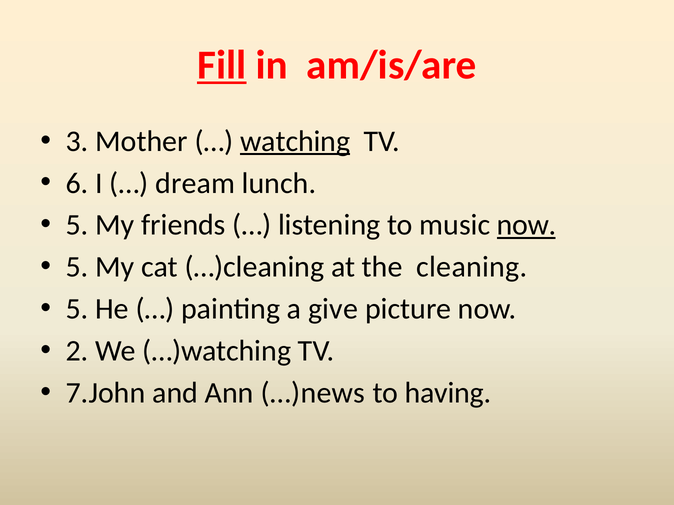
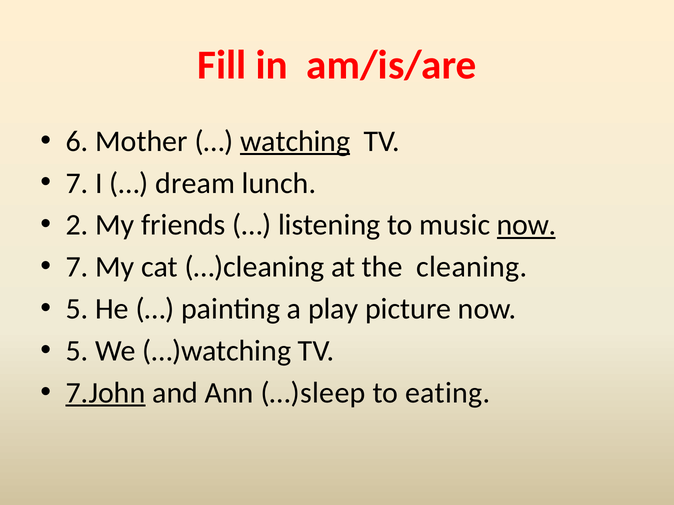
Fill underline: present -> none
3: 3 -> 6
6 at (77, 183): 6 -> 7
5 at (77, 225): 5 -> 2
5 at (77, 267): 5 -> 7
give: give -> play
2 at (77, 351): 2 -> 5
7.John underline: none -> present
…)news: …)news -> …)sleep
having: having -> eating
